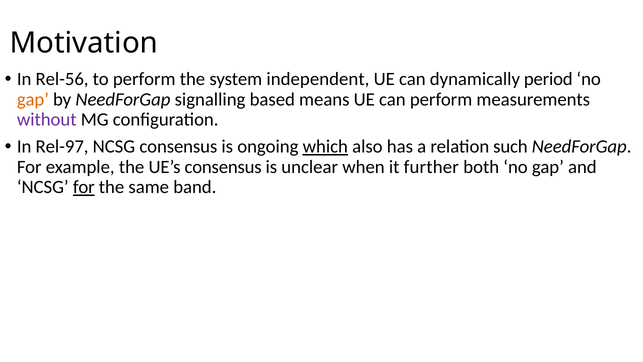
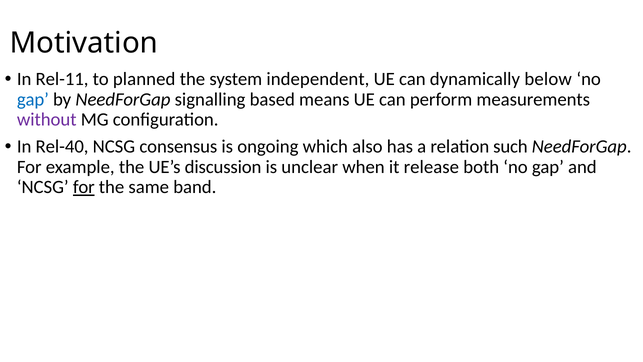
Rel-56: Rel-56 -> Rel-11
to perform: perform -> planned
period: period -> below
gap at (33, 99) colour: orange -> blue
Rel-97: Rel-97 -> Rel-40
which underline: present -> none
UE’s consensus: consensus -> discussion
further: further -> release
